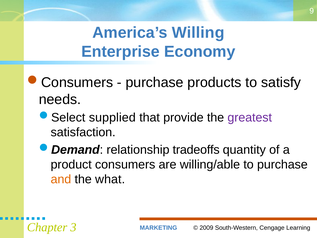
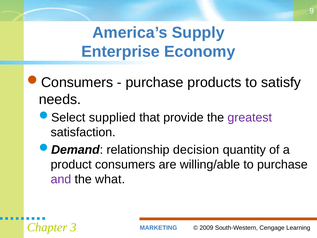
Willing: Willing -> Supply
tradeoffs: tradeoffs -> decision
and colour: orange -> purple
